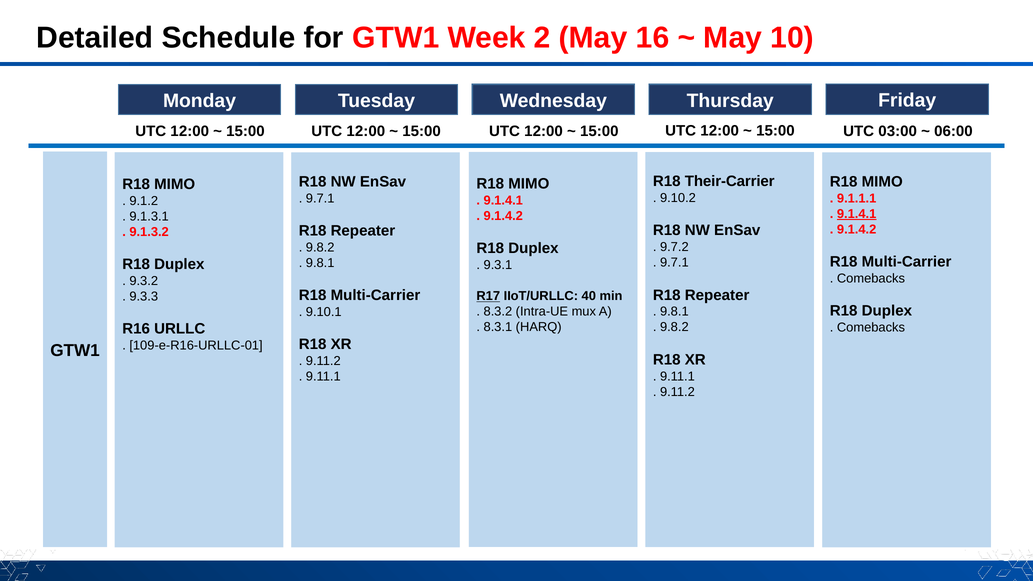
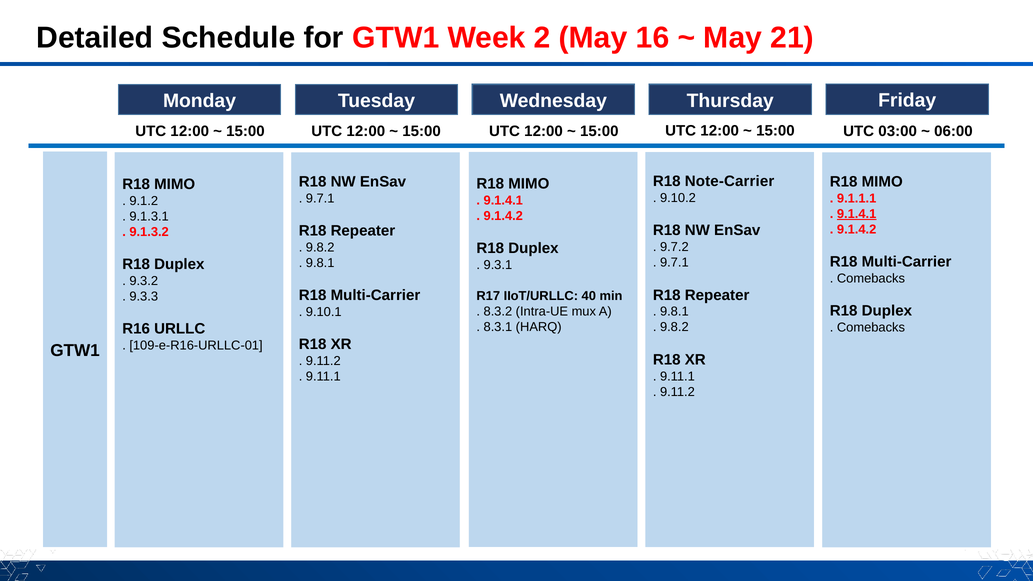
10: 10 -> 21
Their-Carrier: Their-Carrier -> Note-Carrier
R17 underline: present -> none
